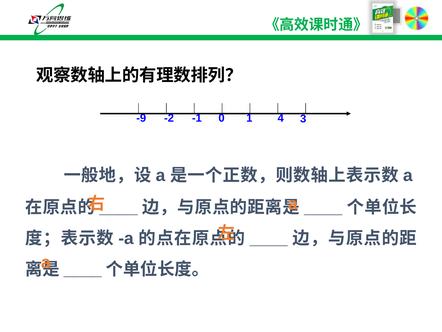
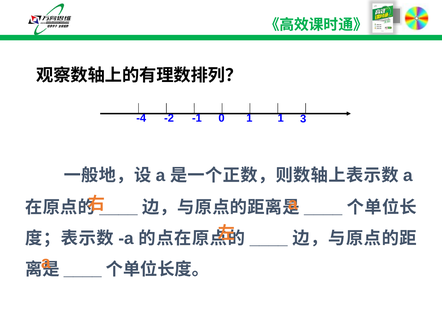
-9: -9 -> -4
1 4: 4 -> 1
